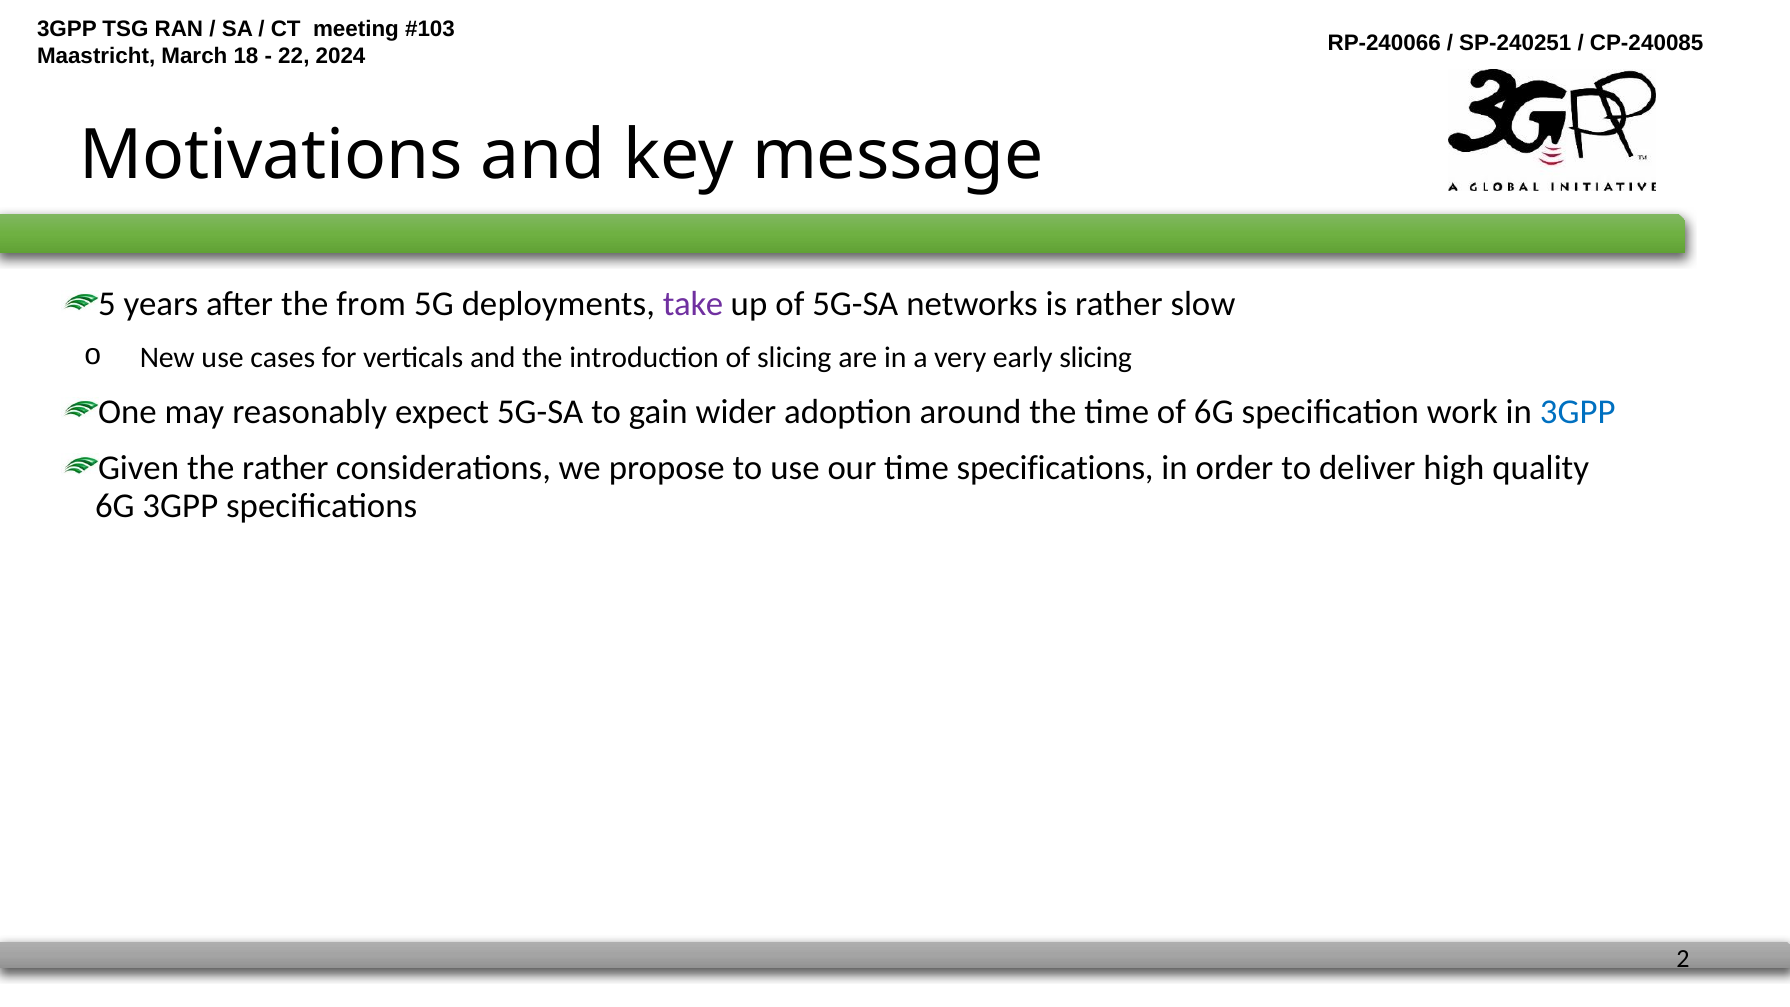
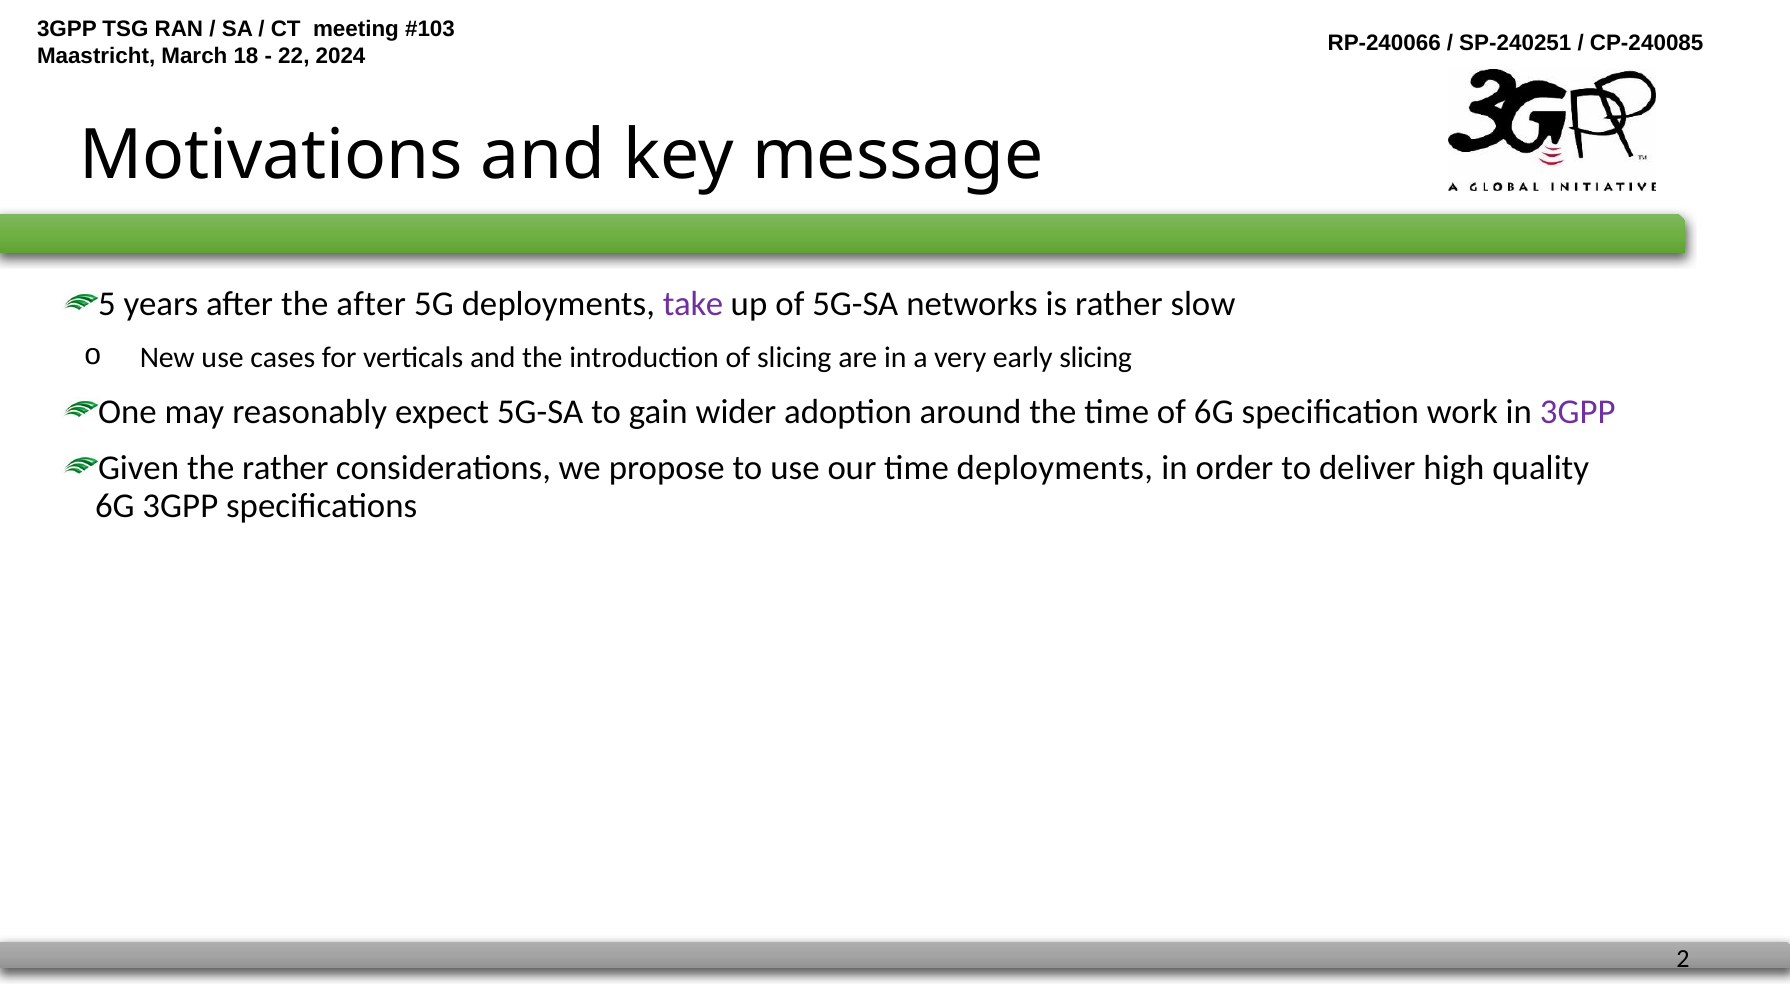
the from: from -> after
3GPP at (1578, 412) colour: blue -> purple
time specifications: specifications -> deployments
